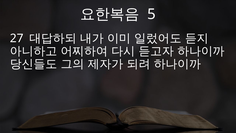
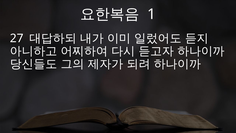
5: 5 -> 1
